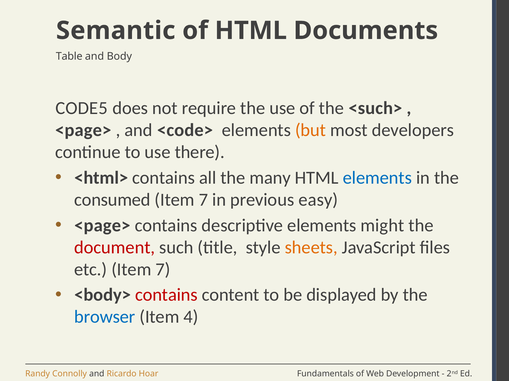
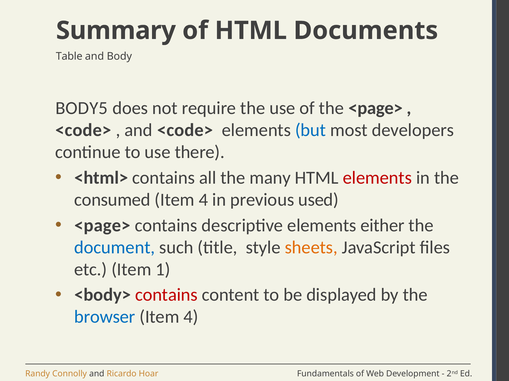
Semantic: Semantic -> Summary
CODE5: CODE5 -> BODY5
the <such>: <such> -> <page>
<page> at (83, 130): <page> -> <code>
but colour: orange -> blue
elements at (377, 178) colour: blue -> red
7 at (203, 200): 7 -> 4
easy: easy -> used
might: might -> either
document colour: red -> blue
etc Item 7: 7 -> 1
